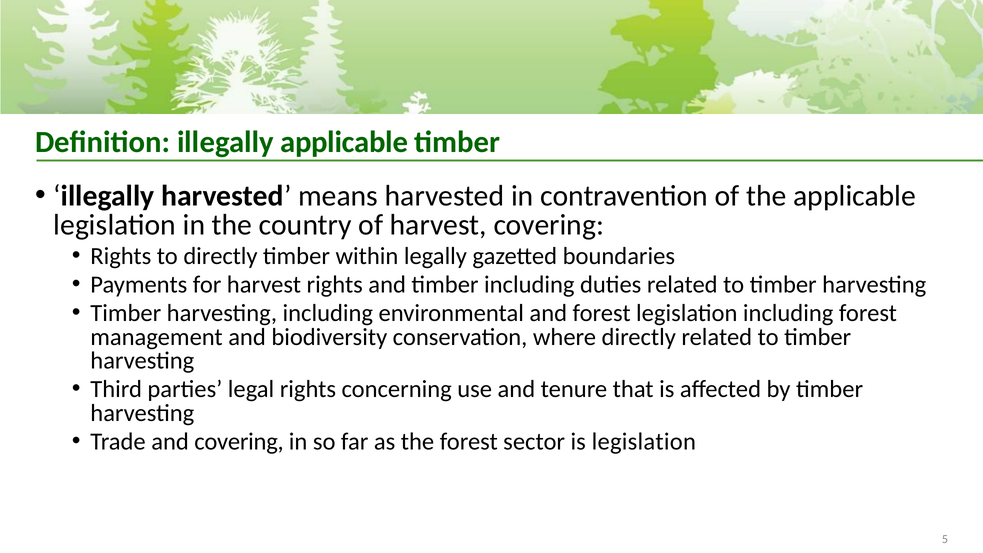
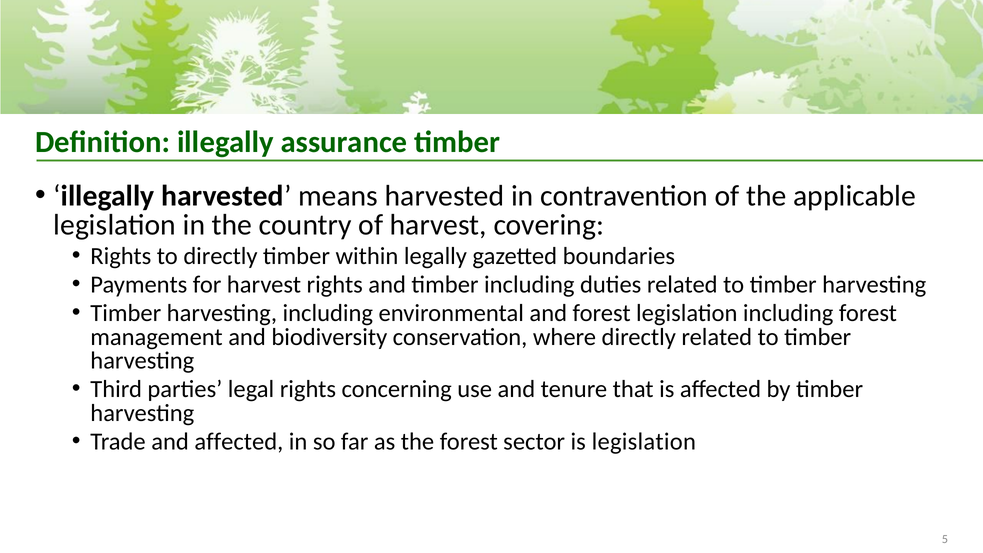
illegally applicable: applicable -> assurance
and covering: covering -> affected
